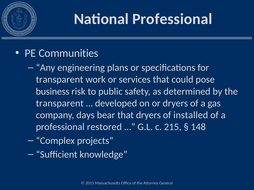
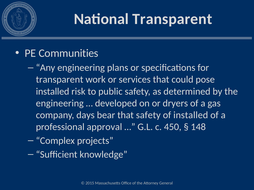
National Professional: Professional -> Transparent
business at (53, 92): business -> installed
transparent at (60, 103): transparent -> engineering
that dryers: dryers -> safety
restored: restored -> approval
215: 215 -> 450
